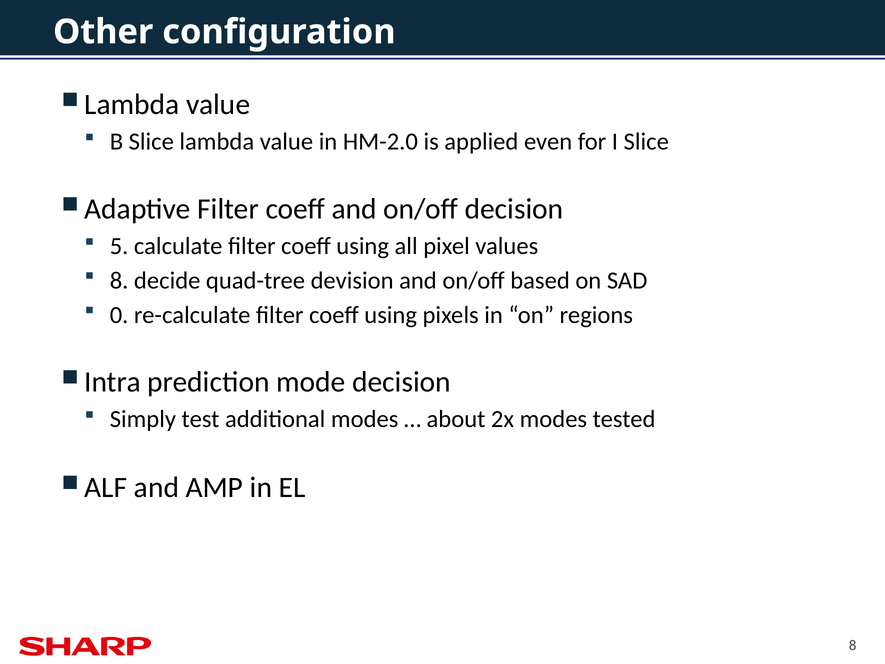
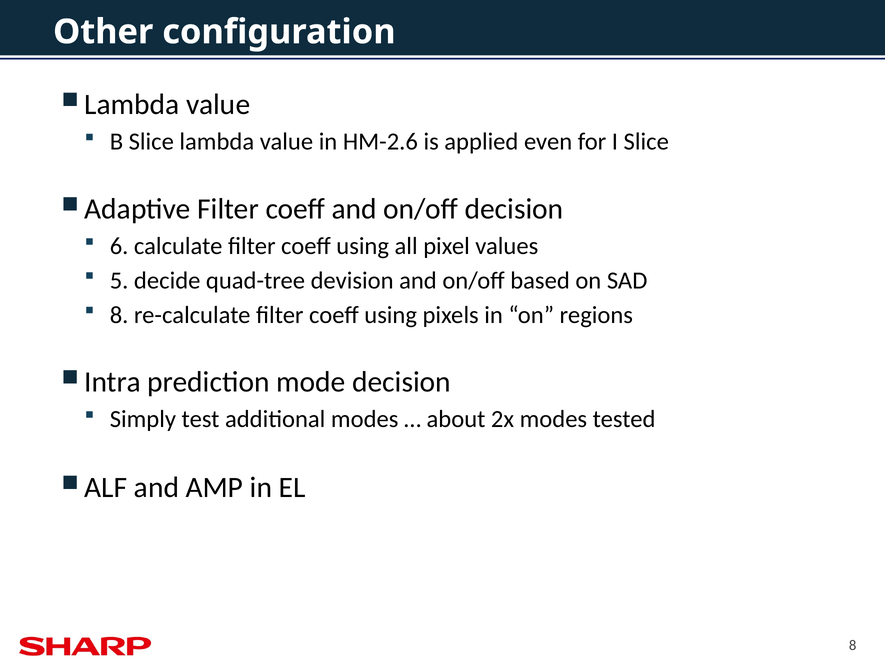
HM-2.0: HM-2.0 -> HM-2.6
5: 5 -> 6
8 at (119, 280): 8 -> 5
0 at (119, 315): 0 -> 8
